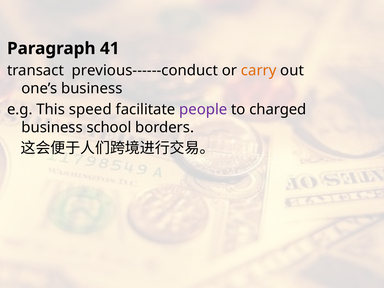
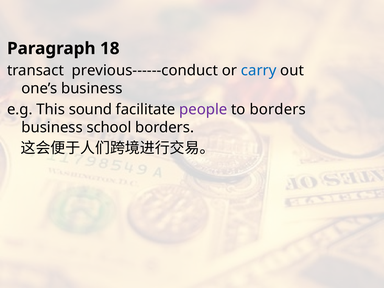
41: 41 -> 18
carry colour: orange -> blue
speed: speed -> sound
to charged: charged -> borders
